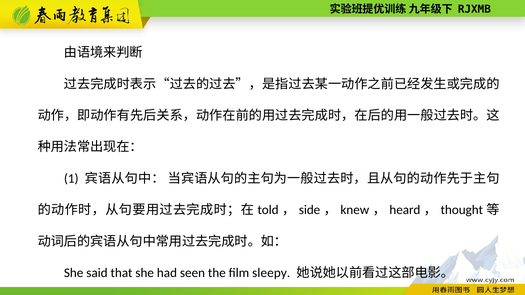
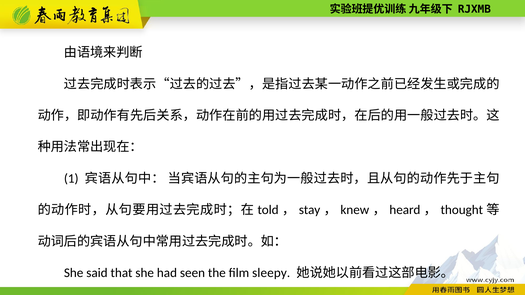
side: side -> stay
